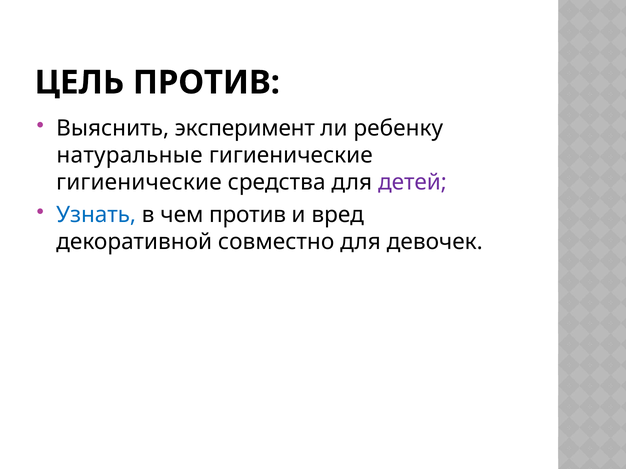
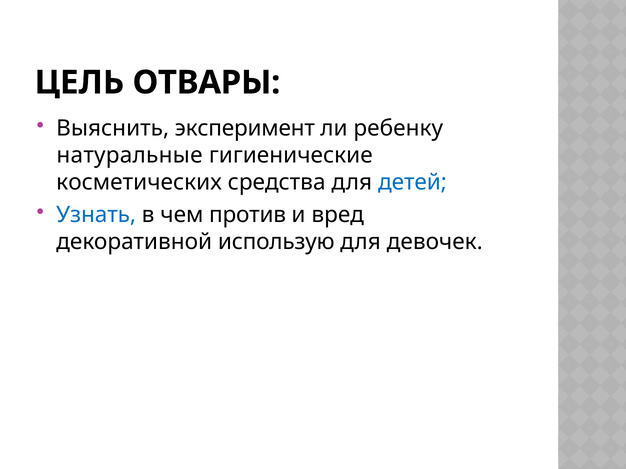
ЦЕЛЬ ПРОТИВ: ПРОТИВ -> ОТВАРЫ
гигиенические at (139, 183): гигиенические -> косметических
детей colour: purple -> blue
совместно: совместно -> использую
